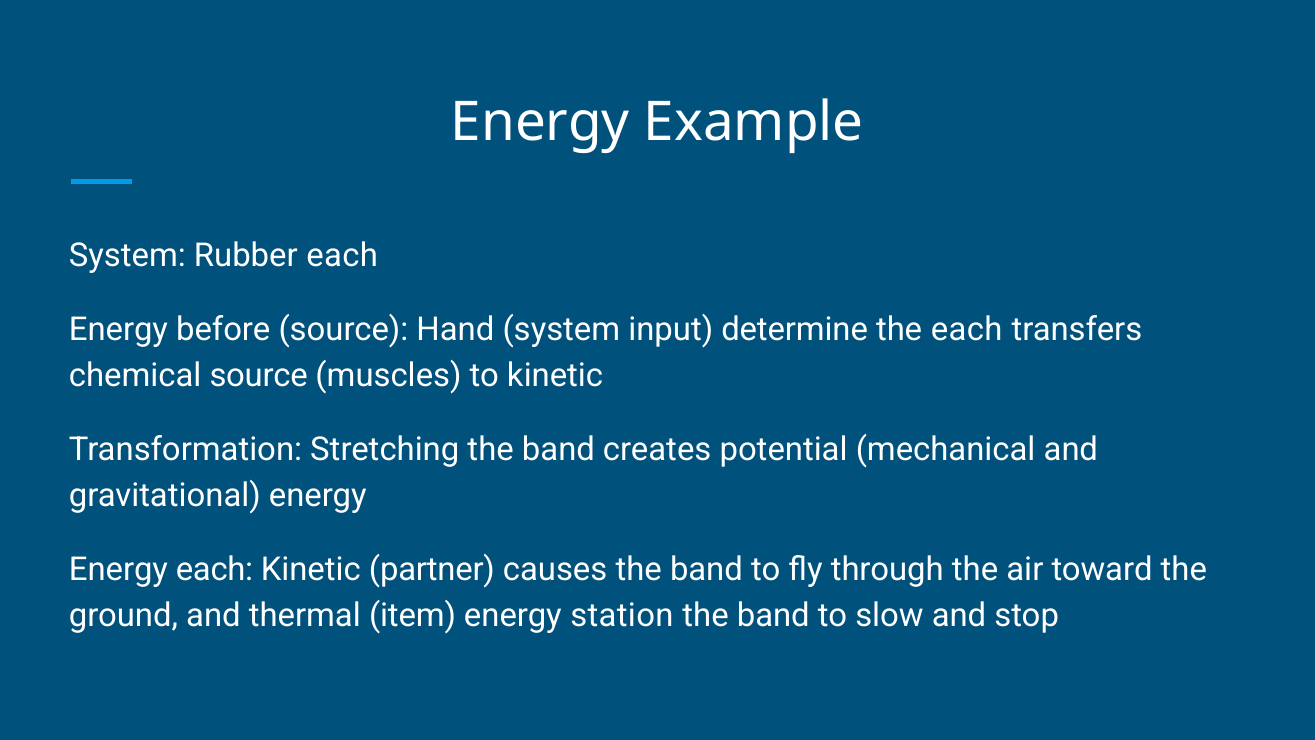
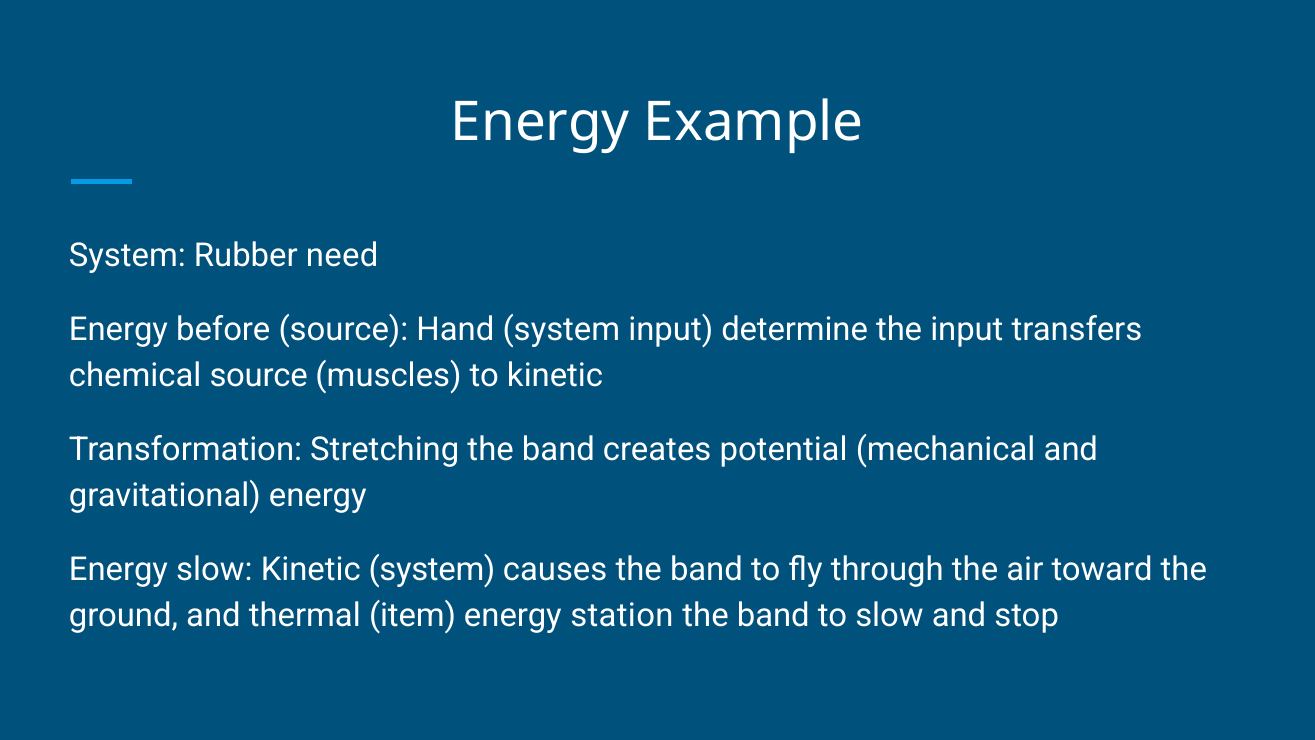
Rubber each: each -> need
the each: each -> input
Energy each: each -> slow
Kinetic partner: partner -> system
